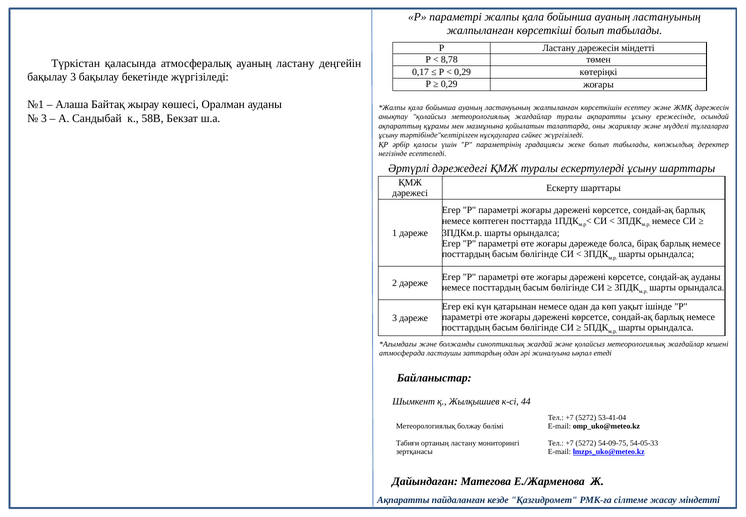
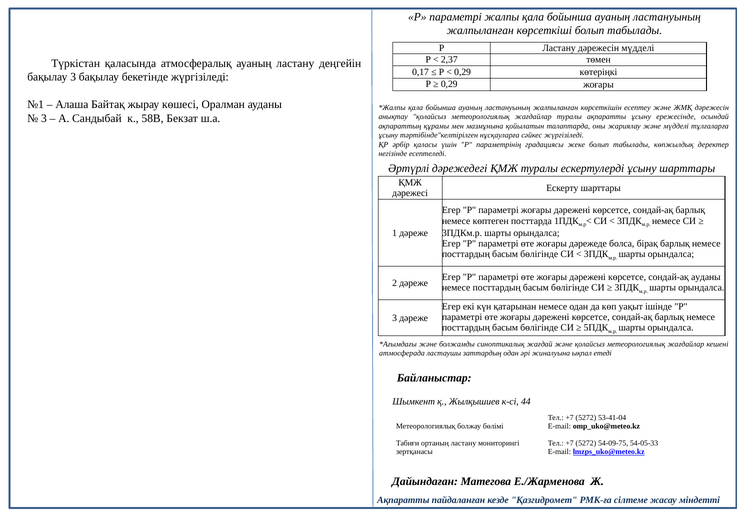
дәрежесін міндетті: міндетті -> мүдделі
8,78: 8,78 -> 2,37
